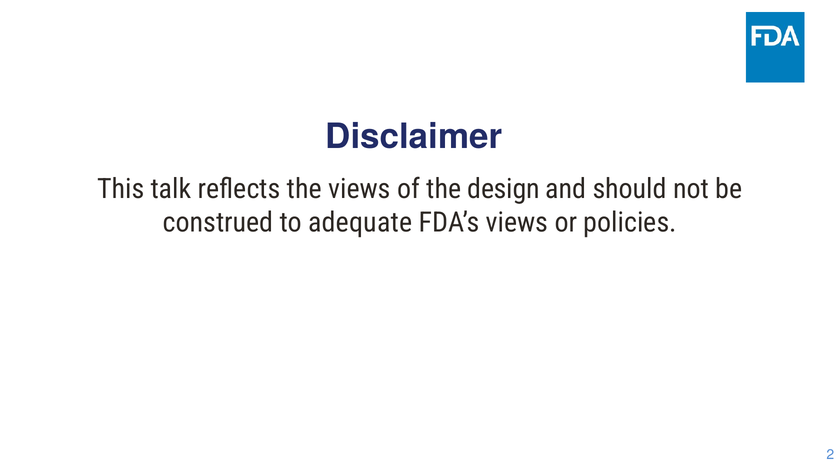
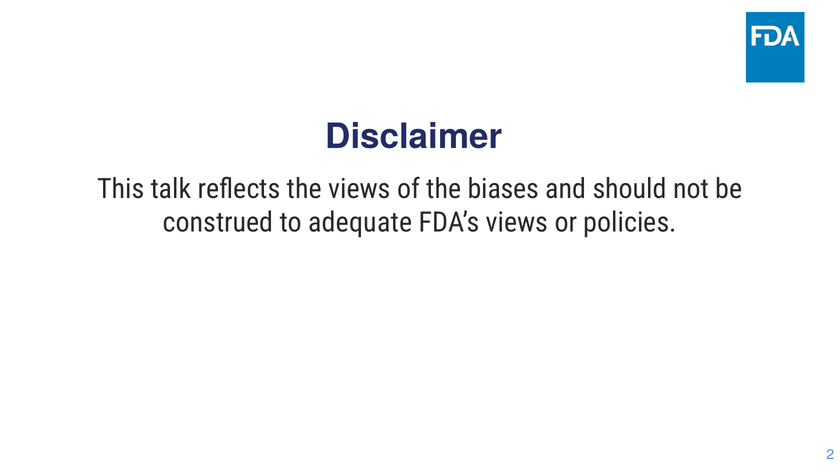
design: design -> biases
